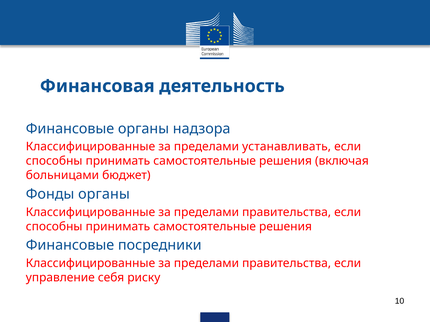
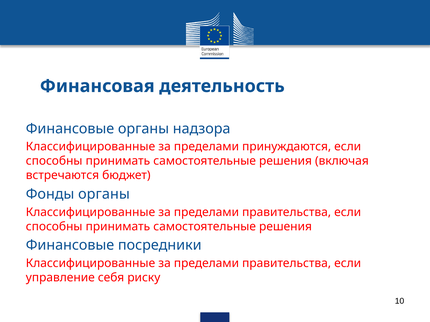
устанавливать: устанавливать -> принуждаются
больницами: больницами -> встречаются
